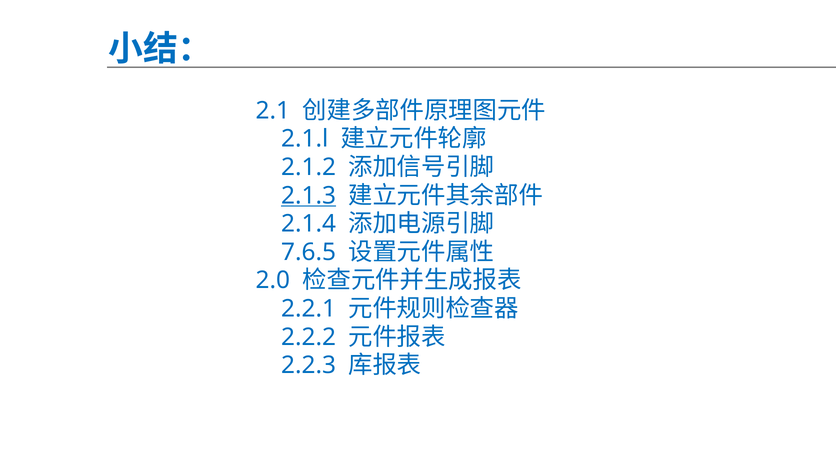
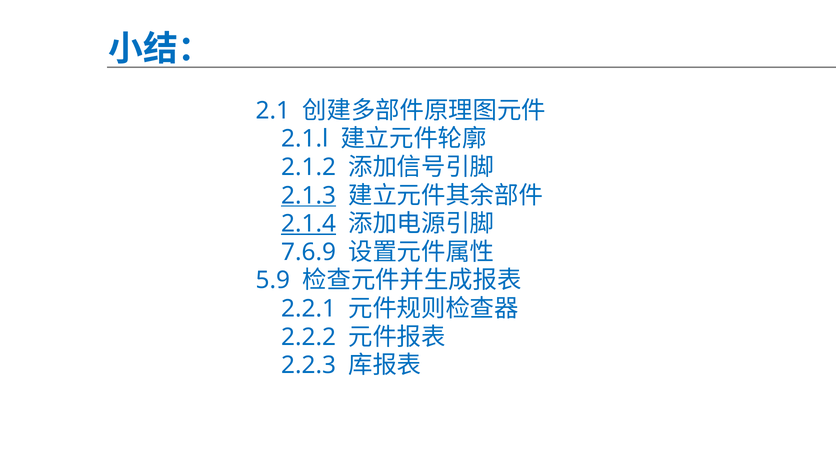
2.1.4 underline: none -> present
7.6.5: 7.6.5 -> 7.6.9
2.0: 2.0 -> 5.9
